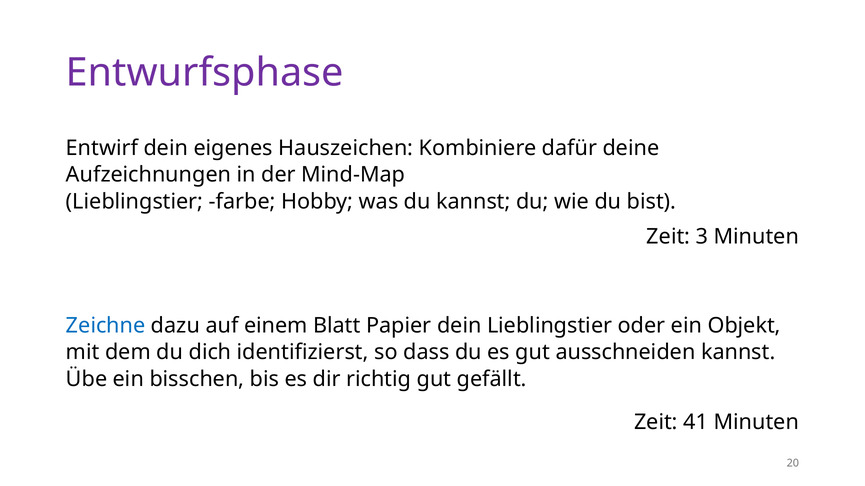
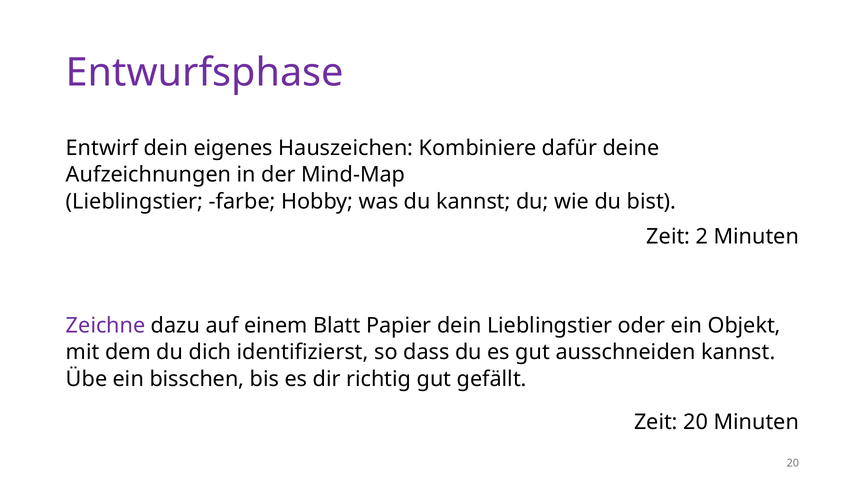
3: 3 -> 2
Zeichne colour: blue -> purple
Zeit 41: 41 -> 20
